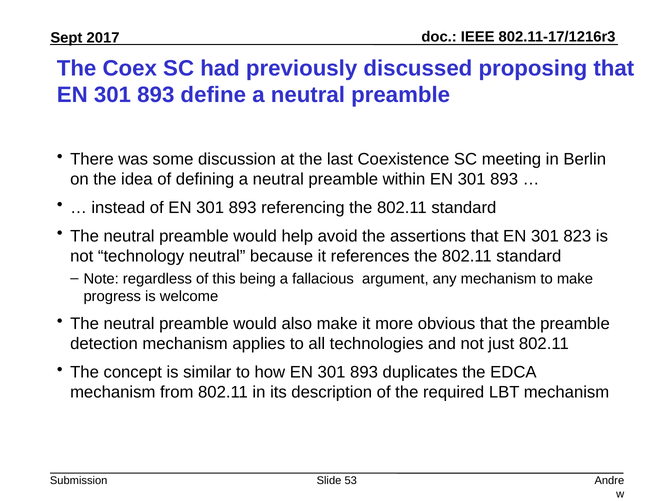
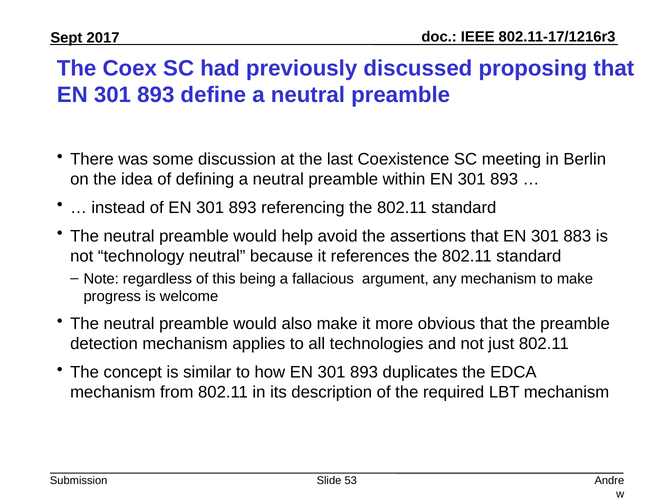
823: 823 -> 883
